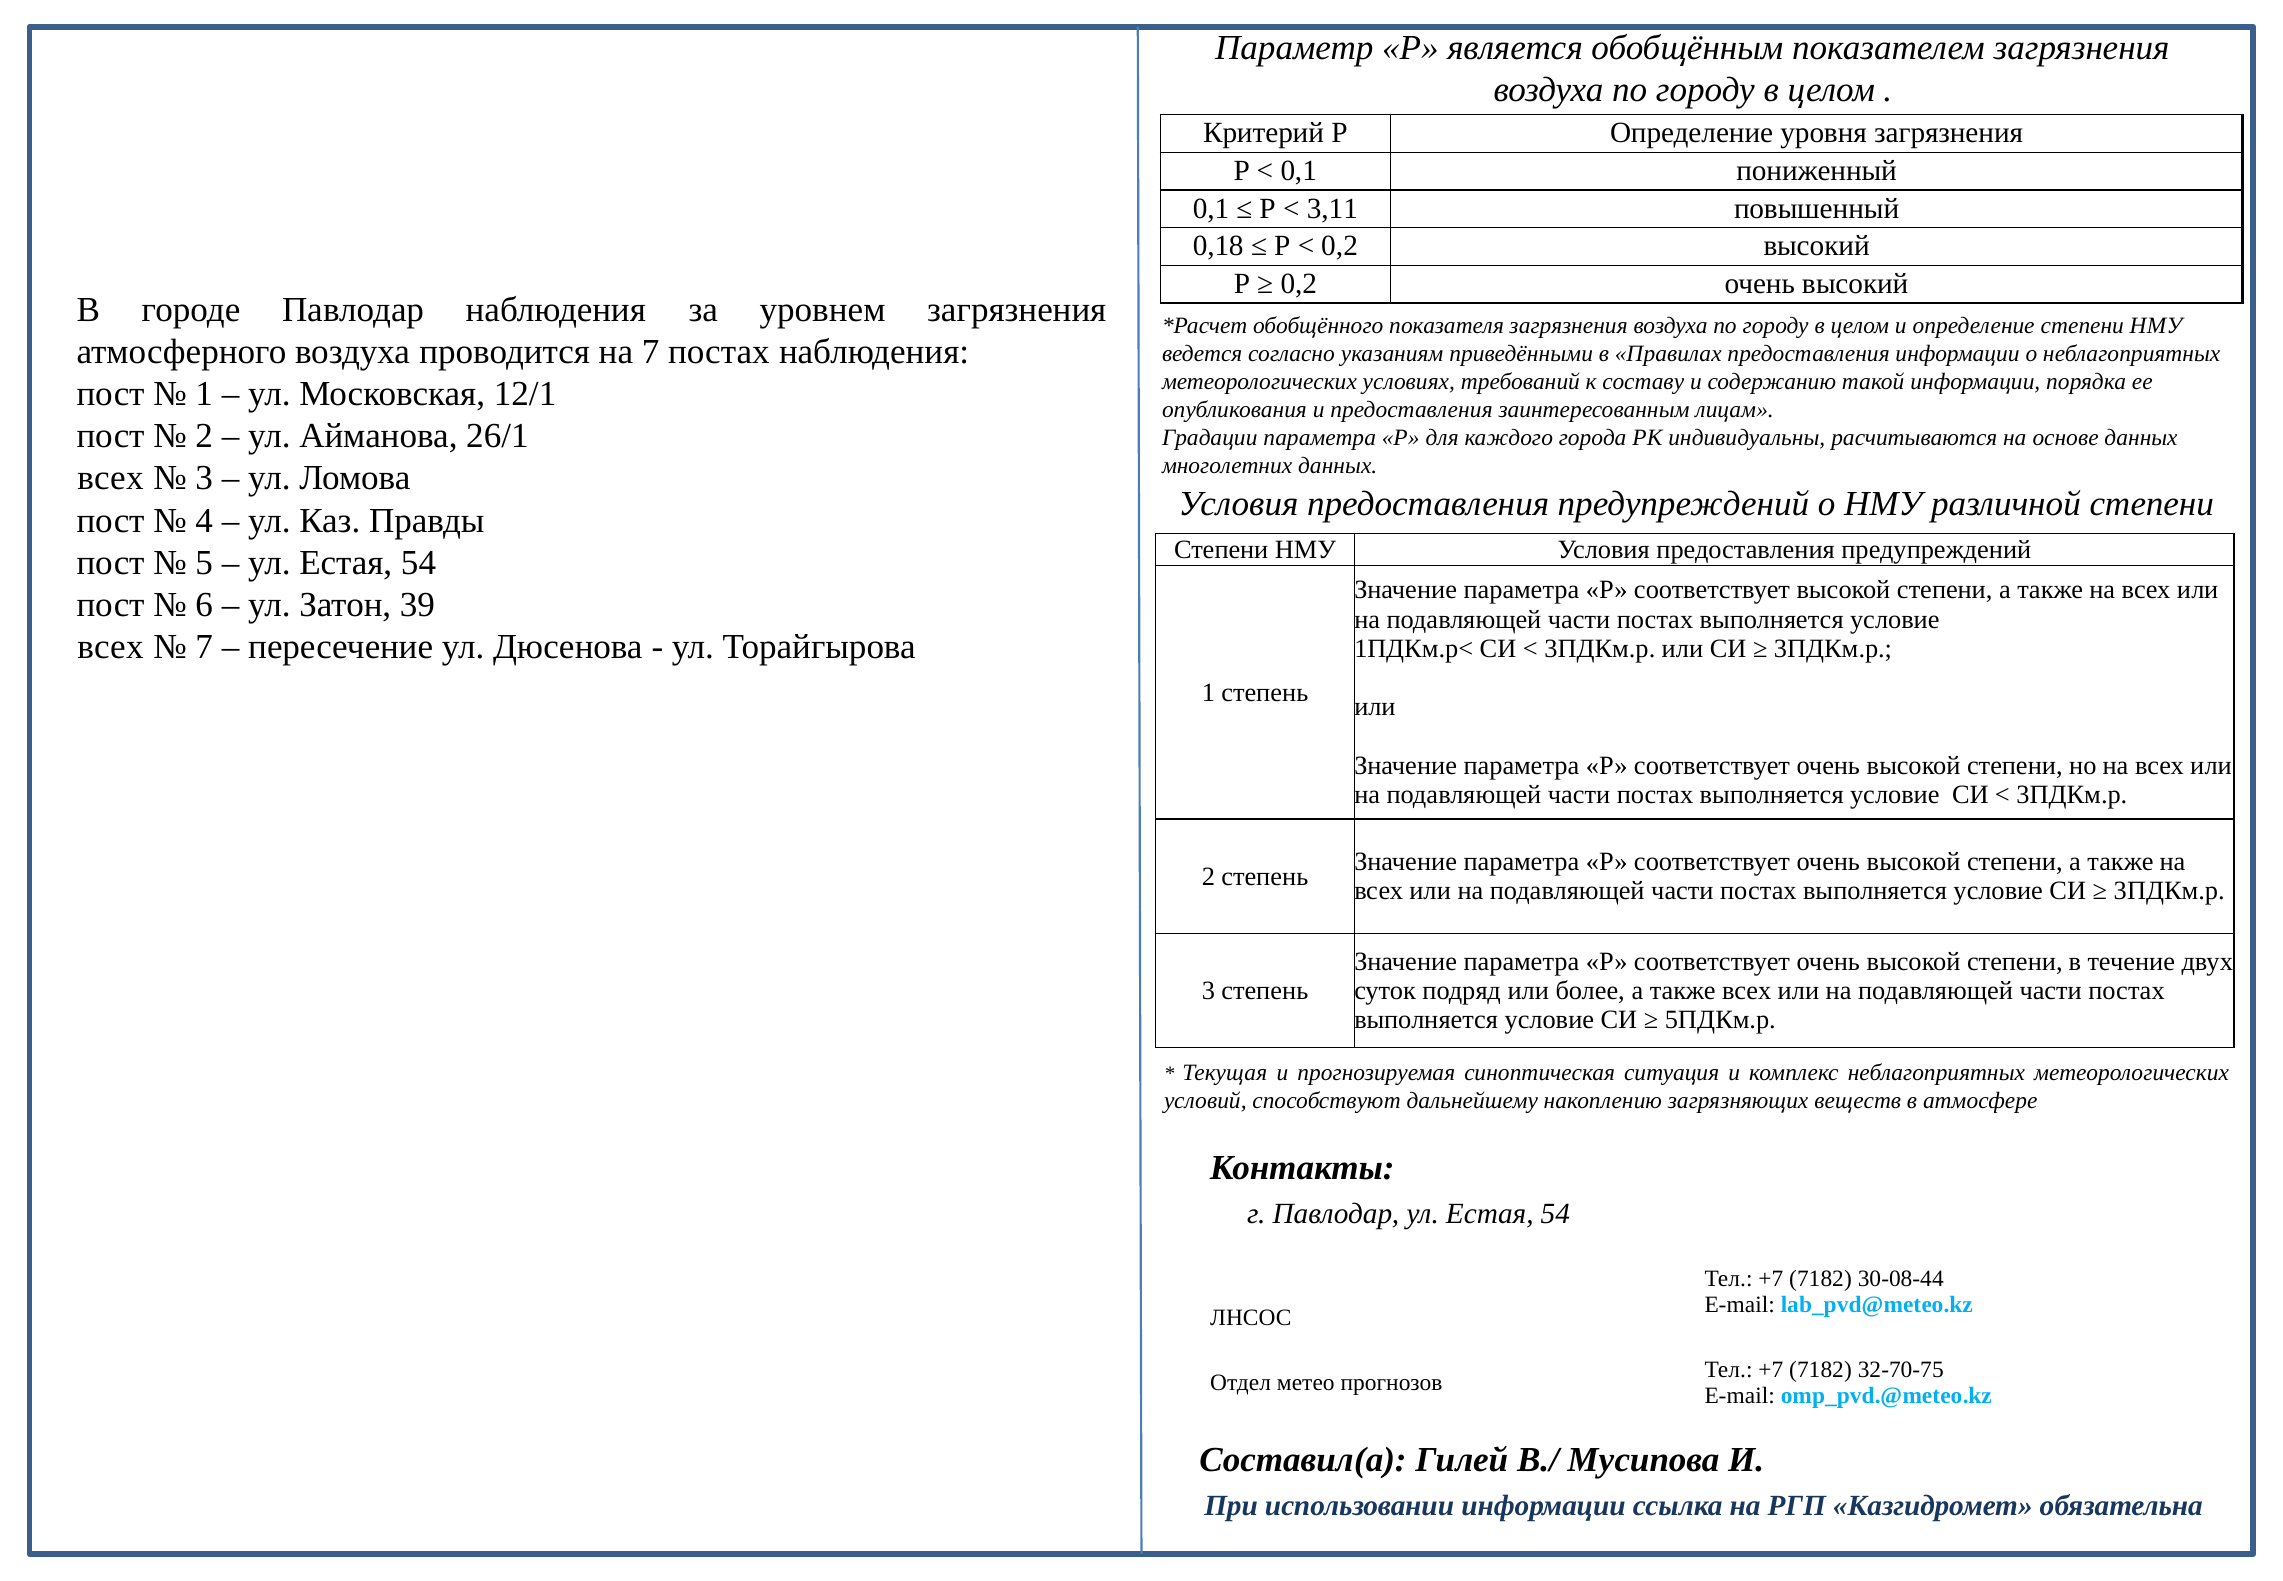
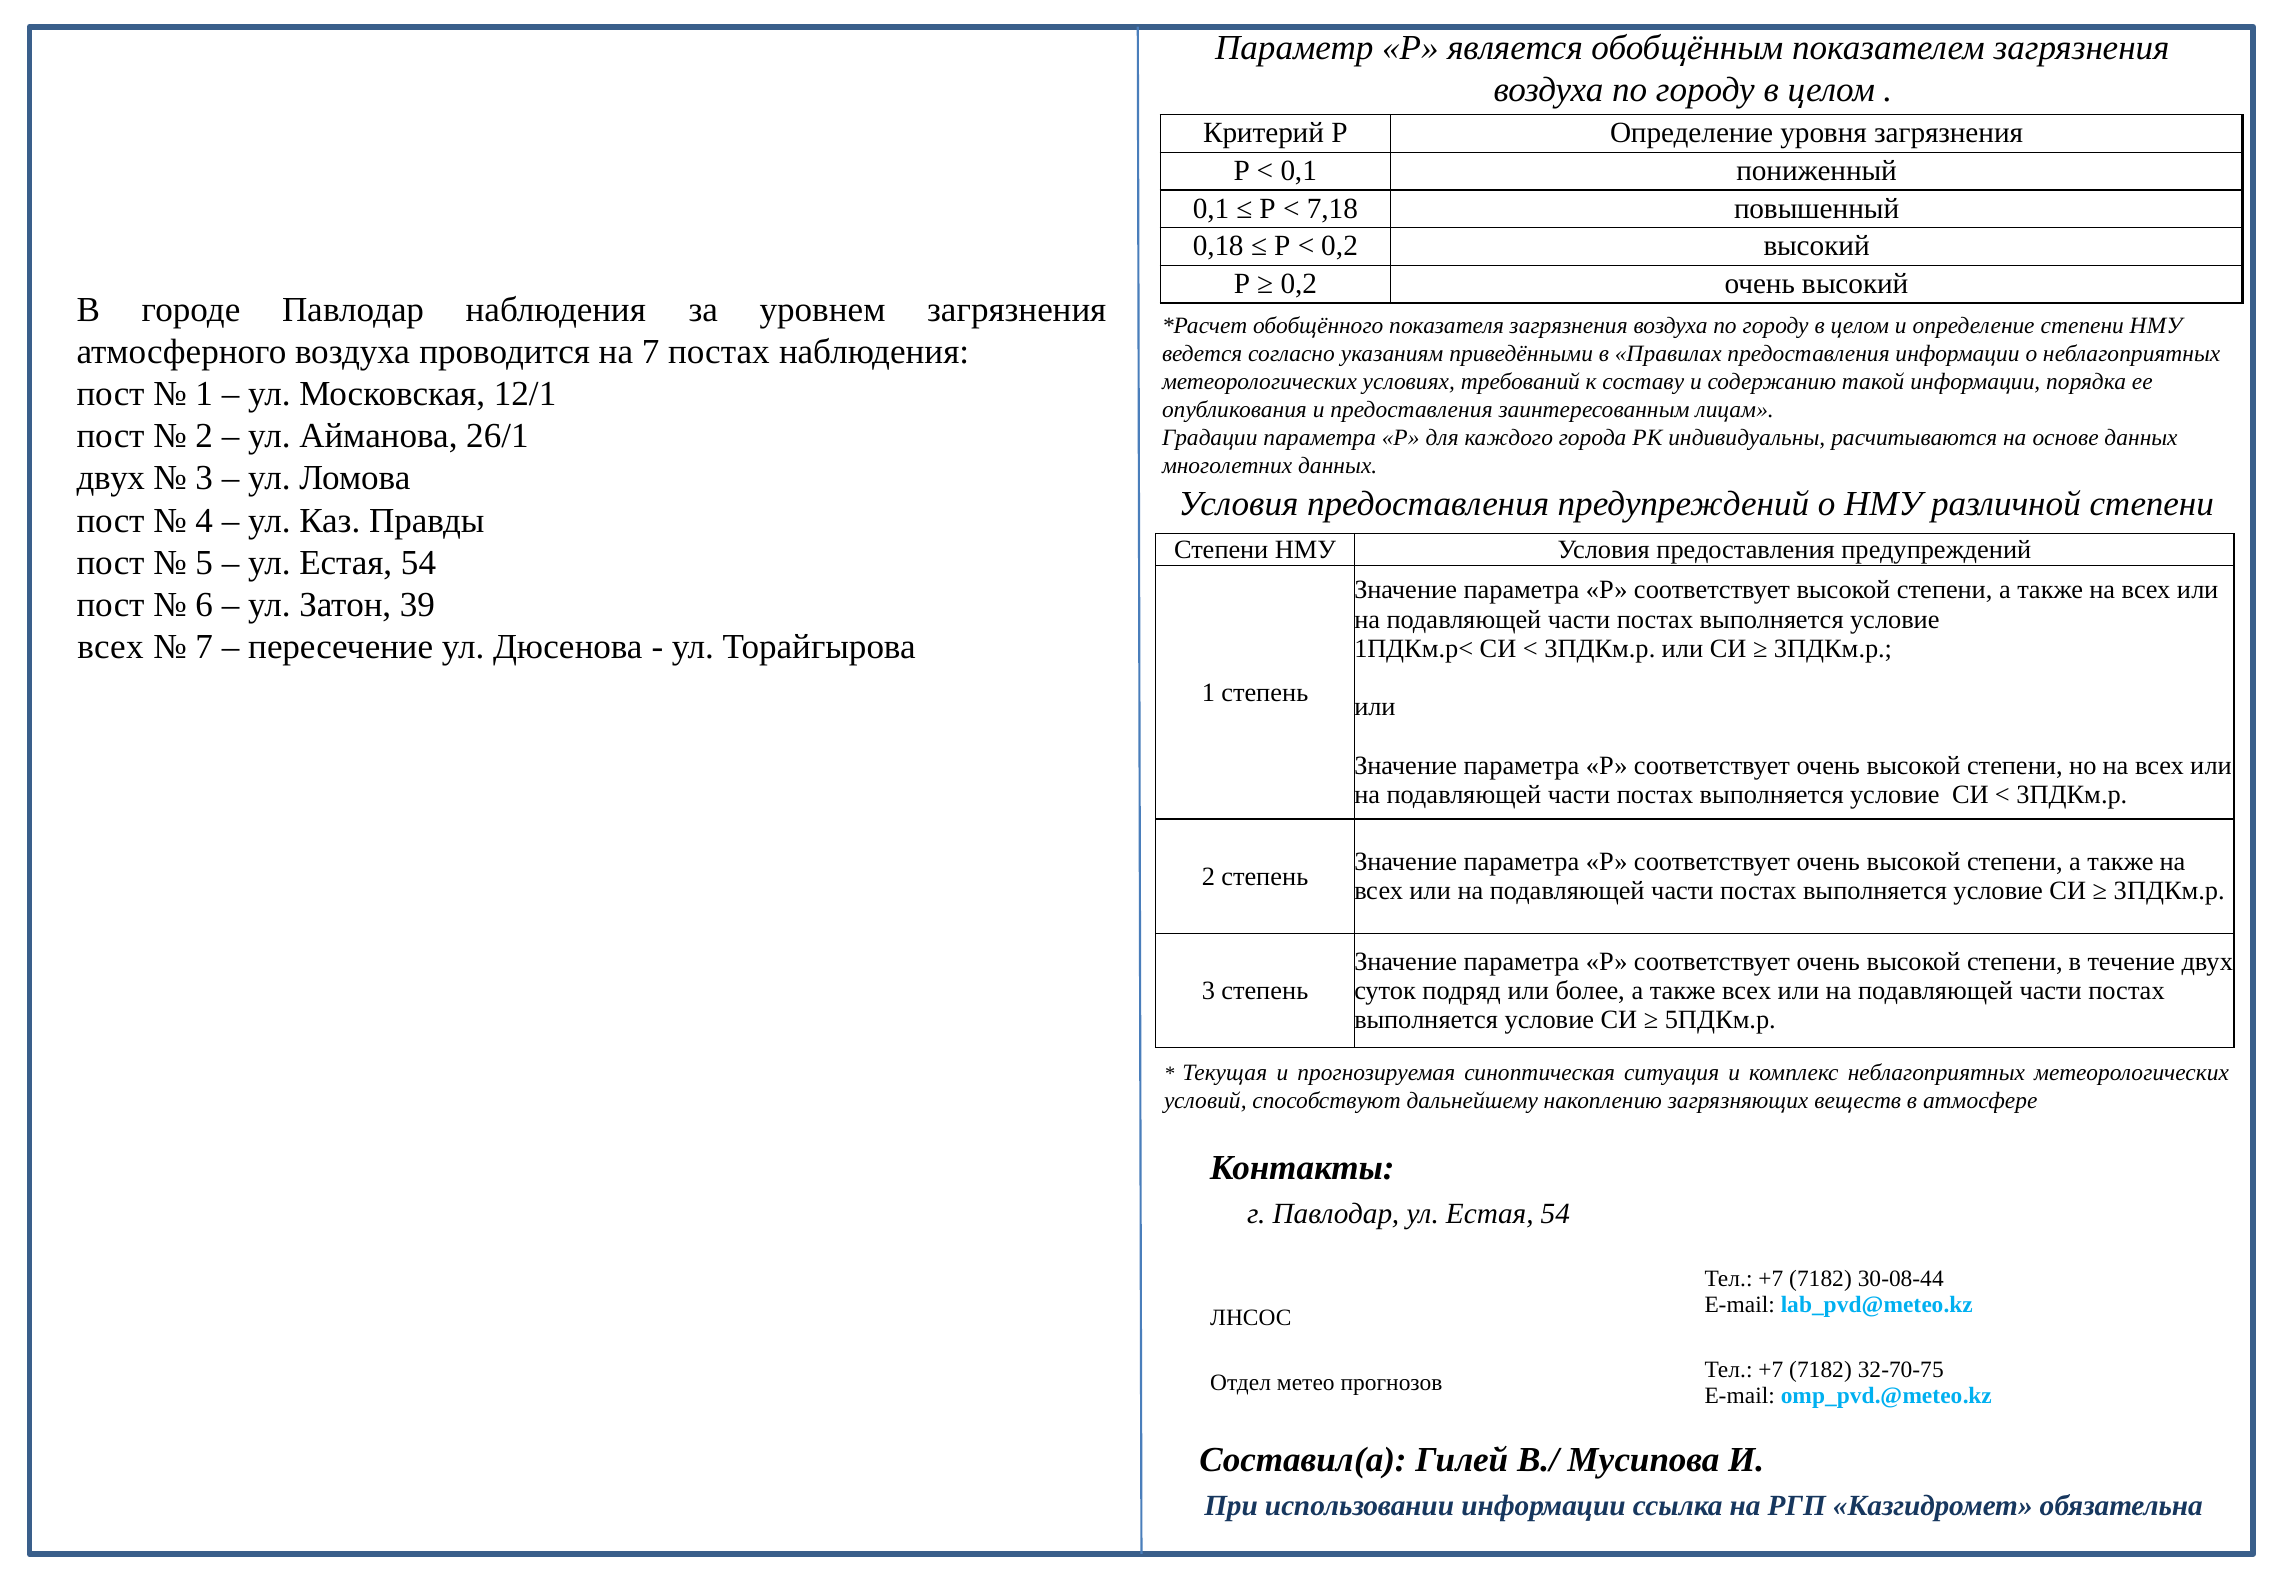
3,11: 3,11 -> 7,18
всех at (110, 478): всех -> двух
